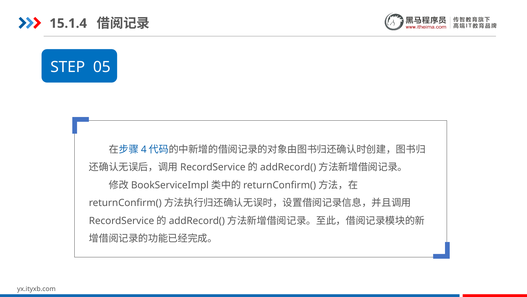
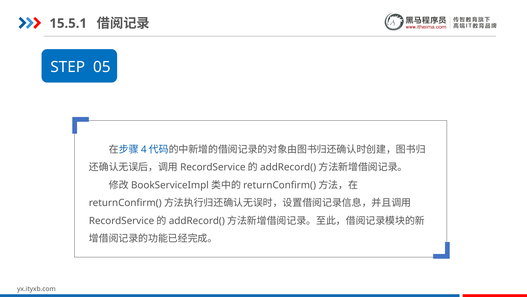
15.1.4: 15.1.4 -> 15.5.1
